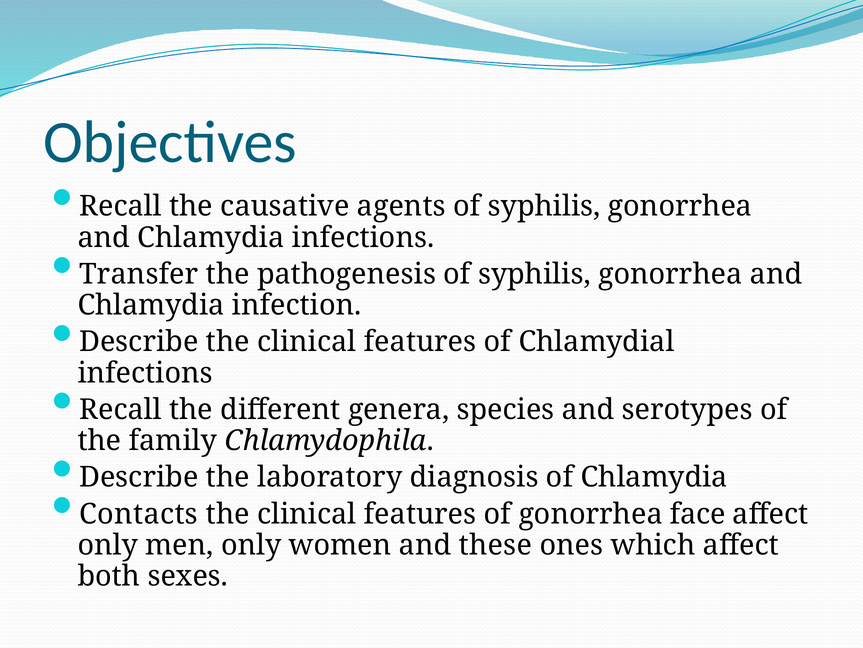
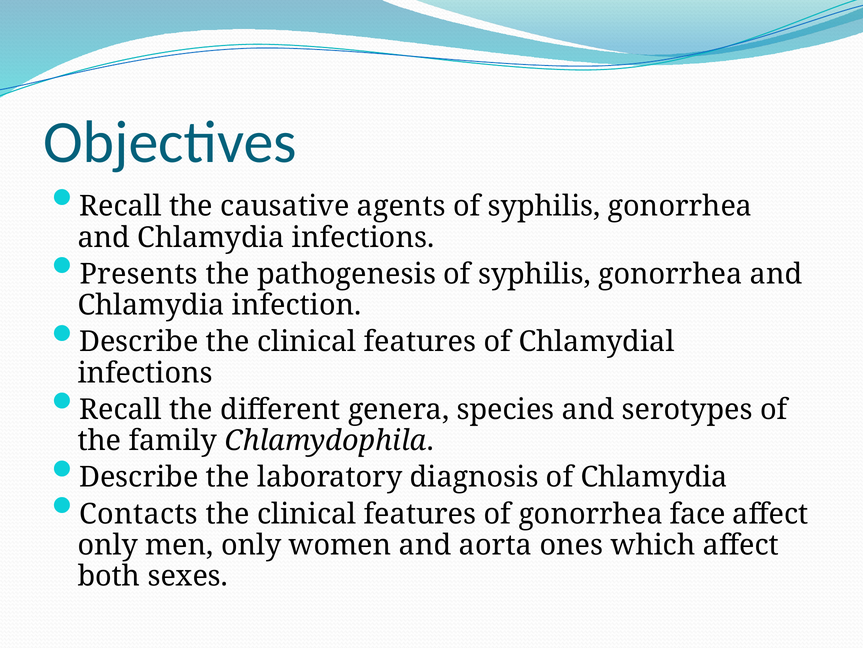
Transfer: Transfer -> Presents
these: these -> aorta
